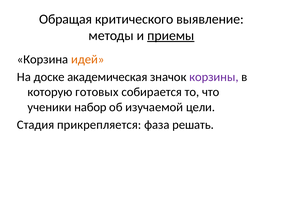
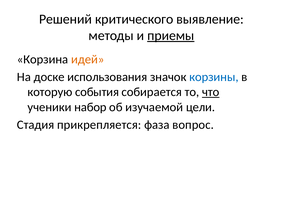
Обращая: Обращая -> Решений
академическая: академическая -> использования
корзины colour: purple -> blue
готовых: готовых -> события
что underline: none -> present
решать: решать -> вопрос
